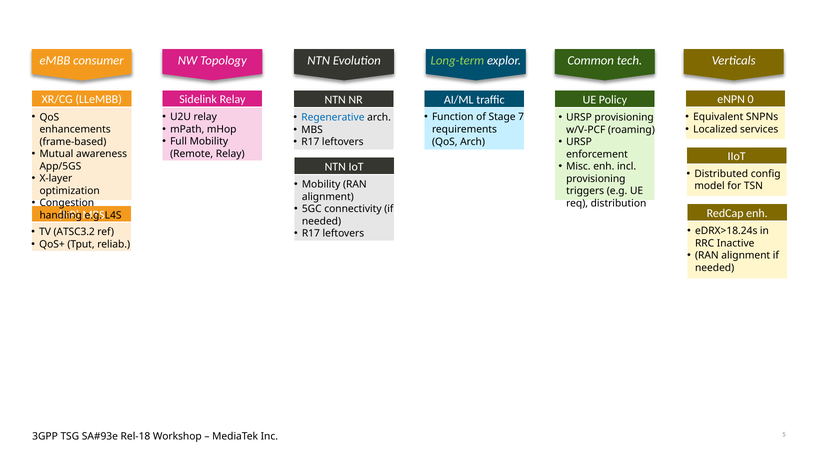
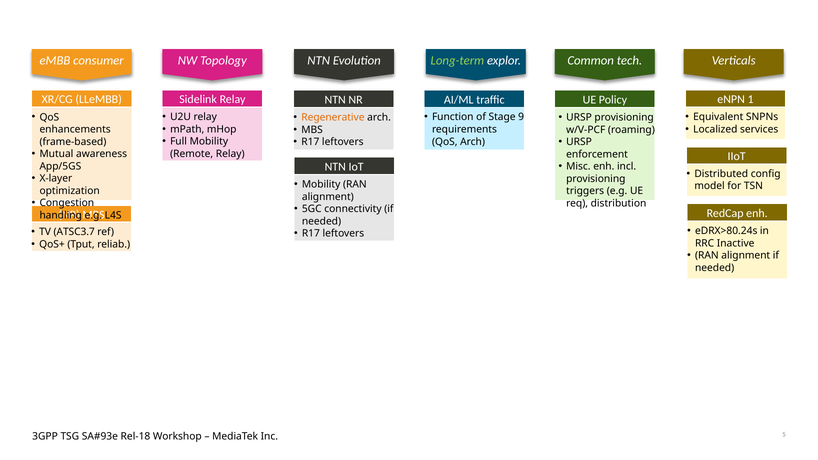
0: 0 -> 1
7: 7 -> 9
Regenerative colour: blue -> orange
eDRX>18.24s: eDRX>18.24s -> eDRX>80.24s
ATSC3.2: ATSC3.2 -> ATSC3.7
